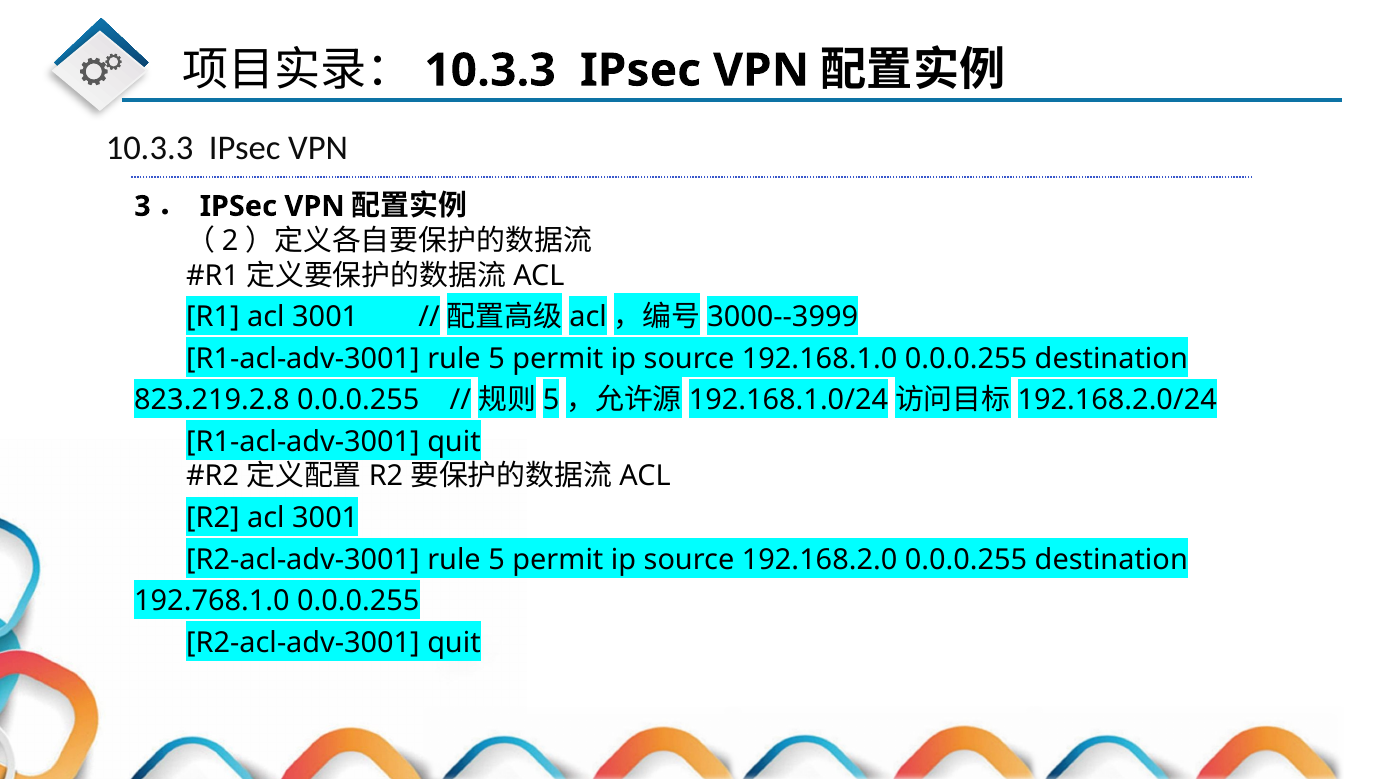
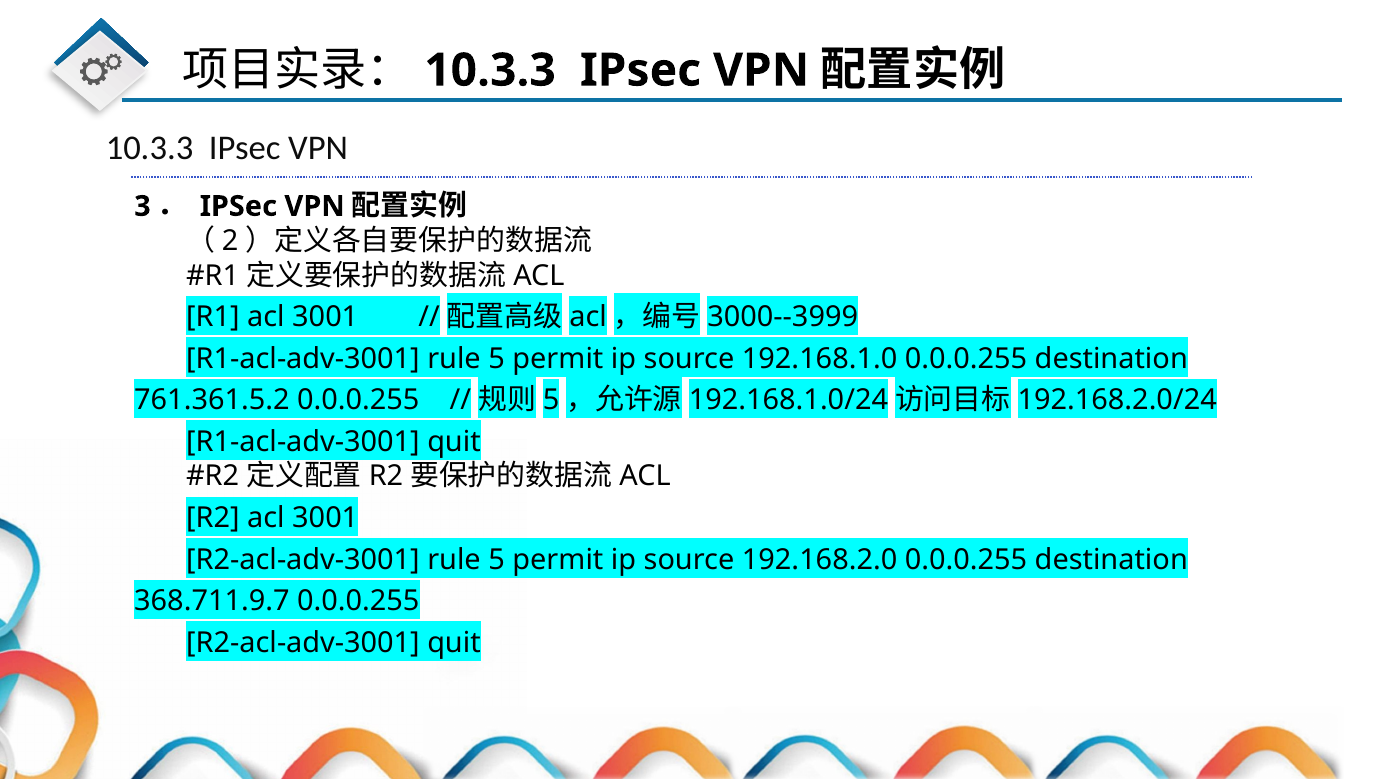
823.219.2.8: 823.219.2.8 -> 761.361.5.2
192.768.1.0: 192.768.1.0 -> 368.711.9.7
